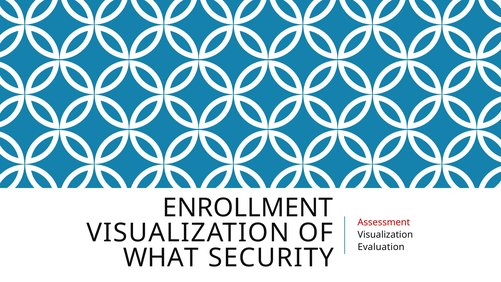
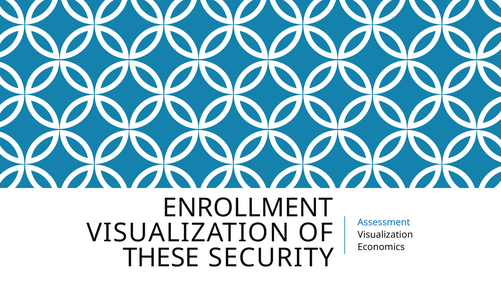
Assessment colour: red -> blue
Evaluation: Evaluation -> Economics
WHAT: WHAT -> THESE
